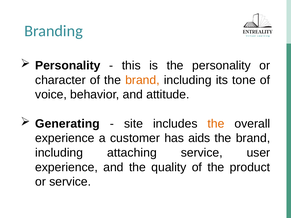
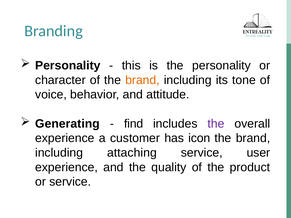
site: site -> find
the at (216, 124) colour: orange -> purple
aids: aids -> icon
